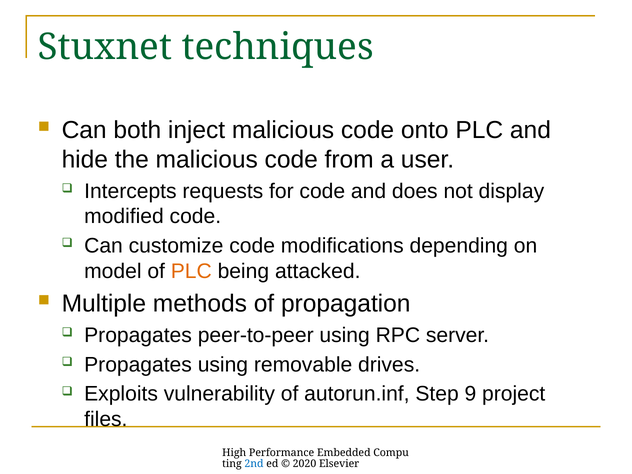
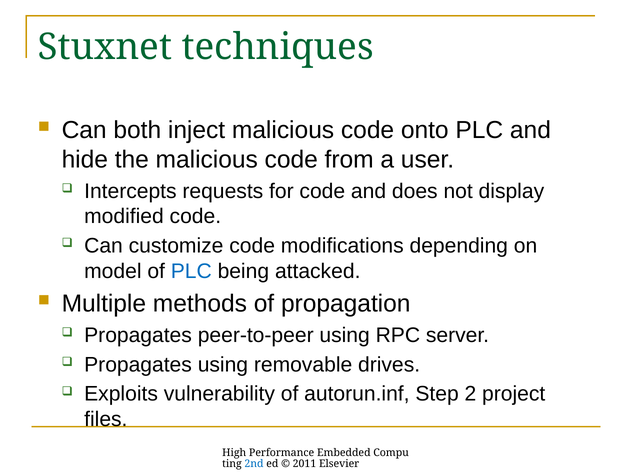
PLC at (191, 271) colour: orange -> blue
9: 9 -> 2
2020: 2020 -> 2011
